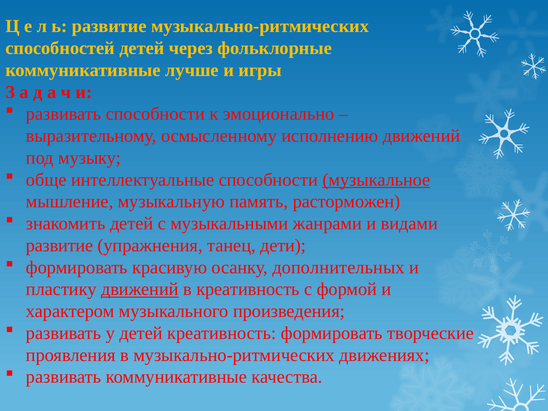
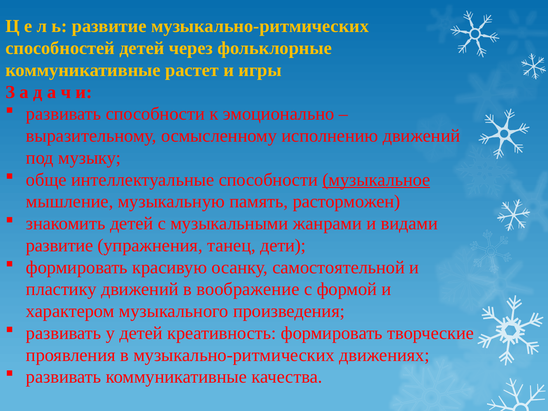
лучше: лучше -> растет
дополнительных: дополнительных -> самостоятельной
движений at (140, 289) underline: present -> none
в креативность: креативность -> воображение
